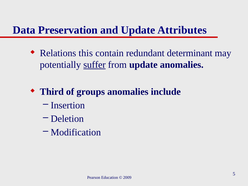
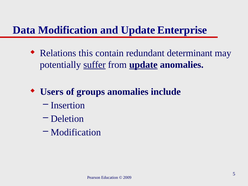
Data Preservation: Preservation -> Modification
Attributes: Attributes -> Enterprise
update at (143, 65) underline: none -> present
Third: Third -> Users
